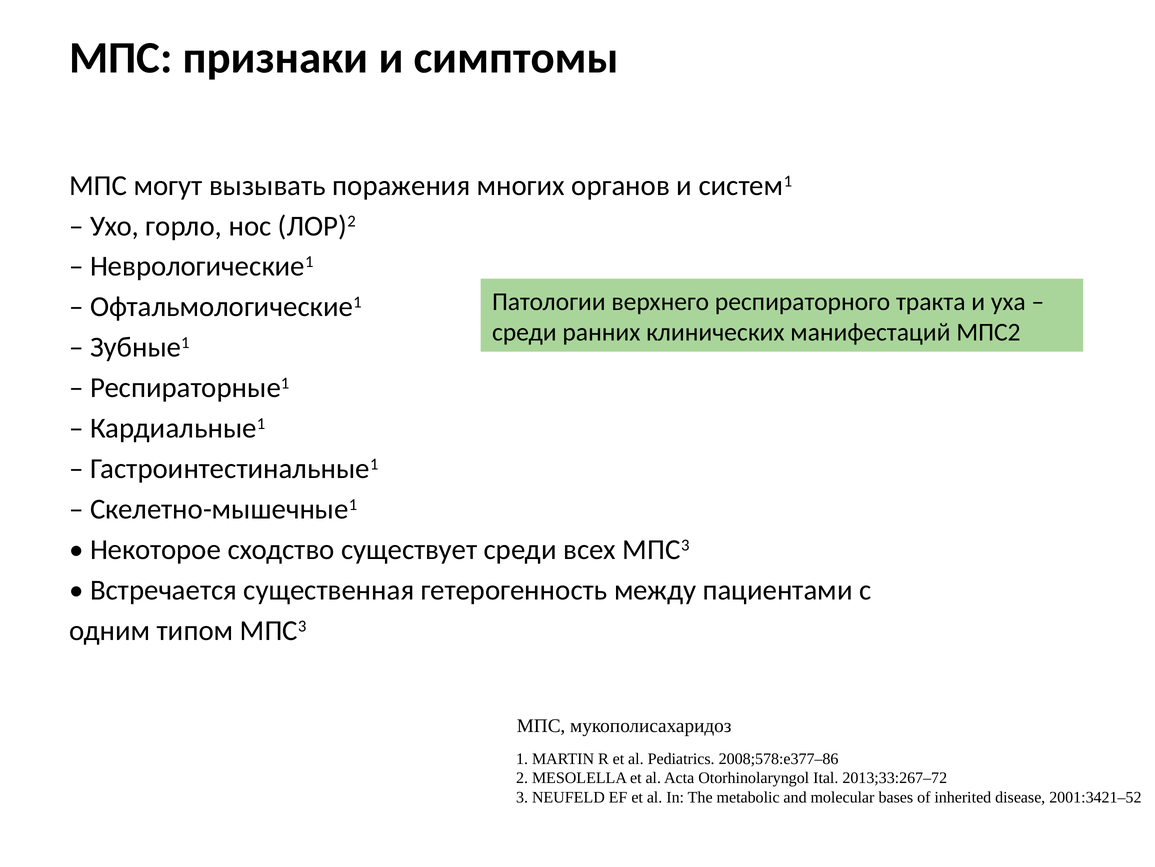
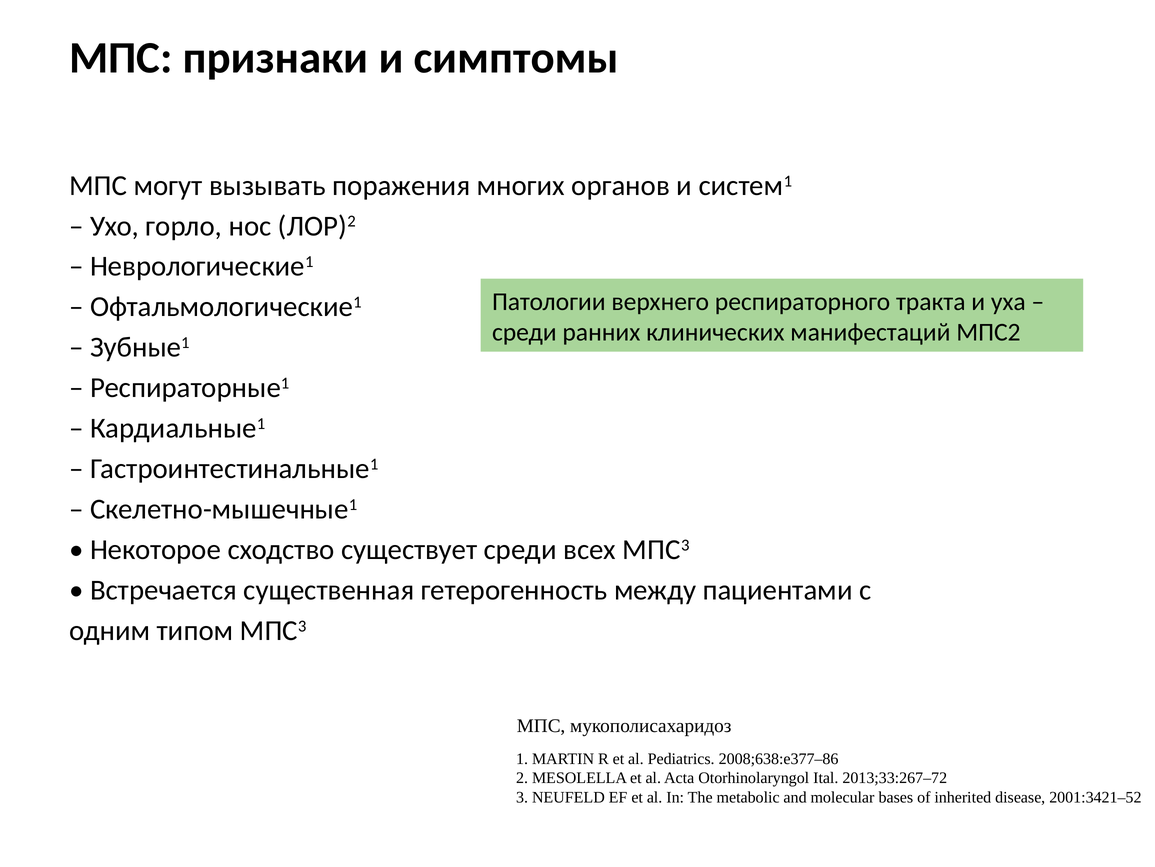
2008;578:e377–86: 2008;578:e377–86 -> 2008;638:e377–86
